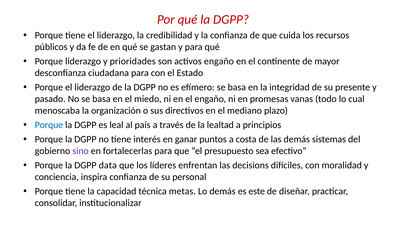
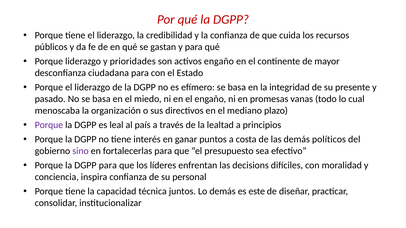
Porque at (49, 125) colour: blue -> purple
sistemas: sistemas -> políticos
DGPP data: data -> para
metas: metas -> juntos
